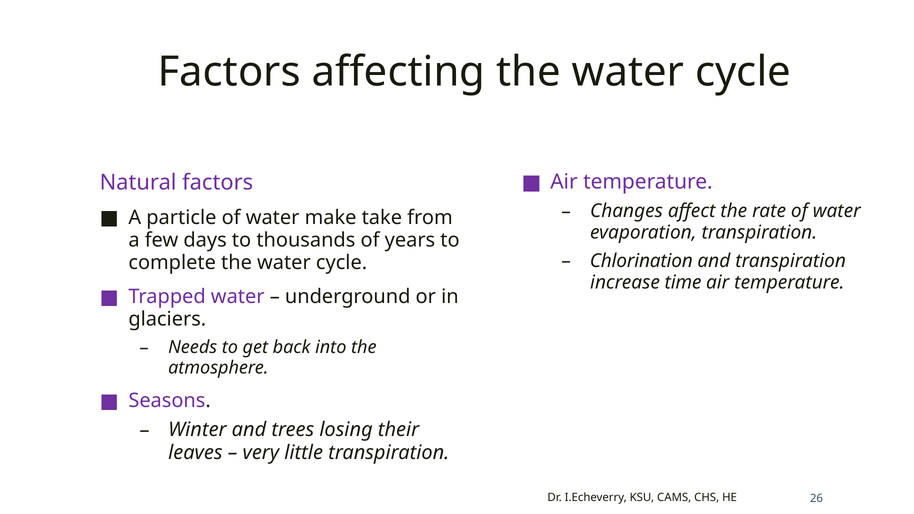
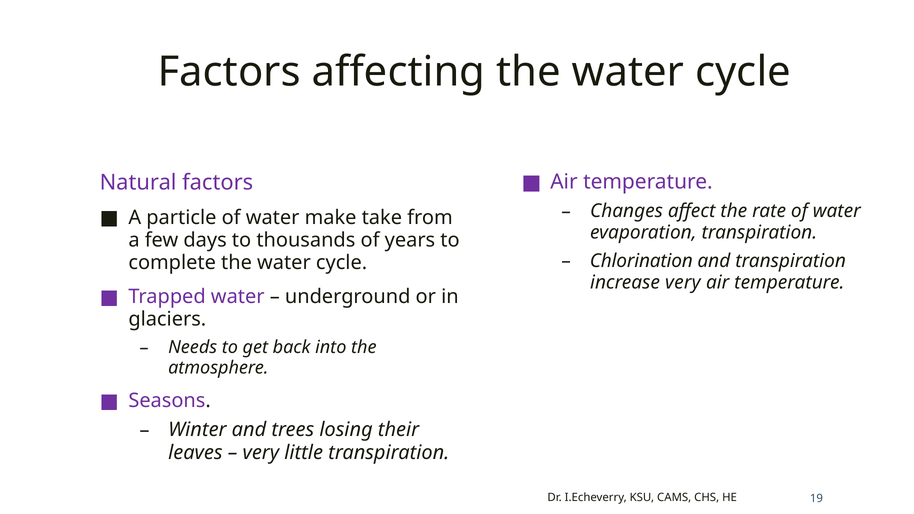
increase time: time -> very
26: 26 -> 19
